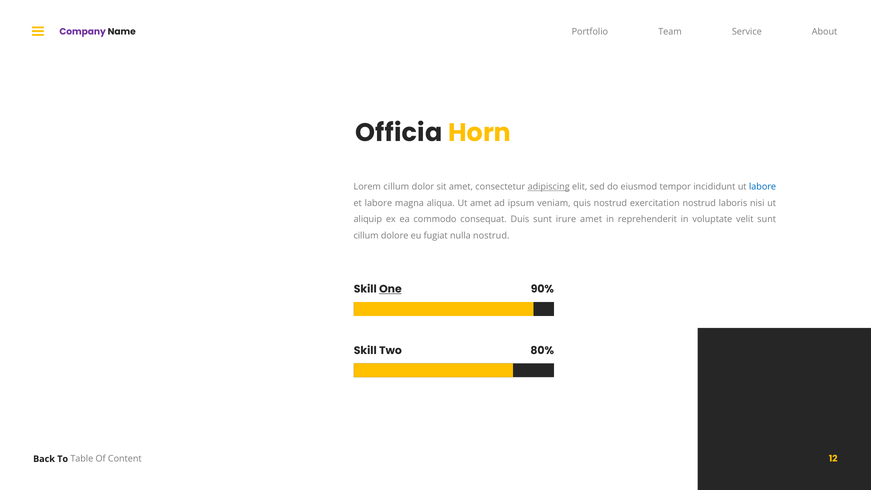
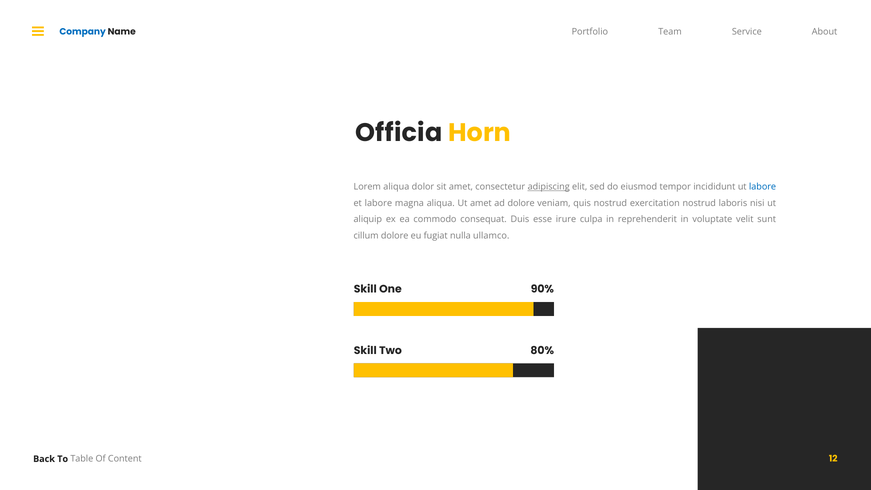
Company colour: purple -> blue
Lorem cillum: cillum -> aliqua
ad ipsum: ipsum -> dolore
Duis sunt: sunt -> esse
irure amet: amet -> culpa
nulla nostrud: nostrud -> ullamco
One underline: present -> none
